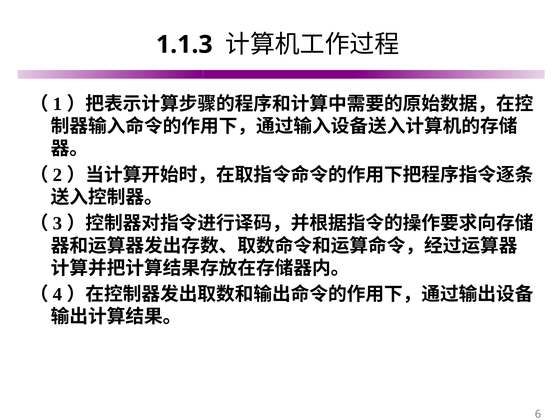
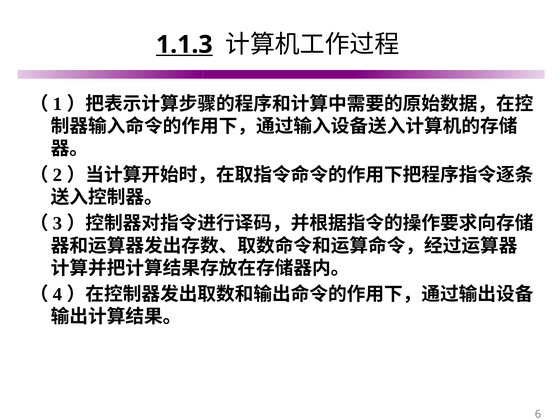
1.1.3 underline: none -> present
